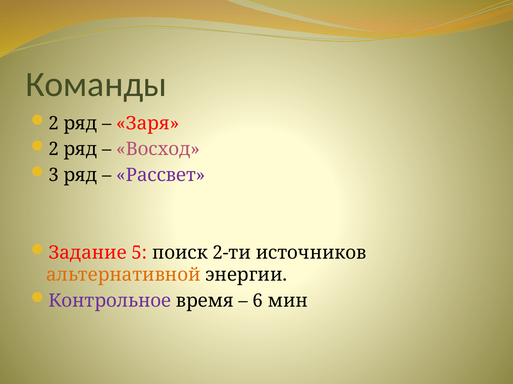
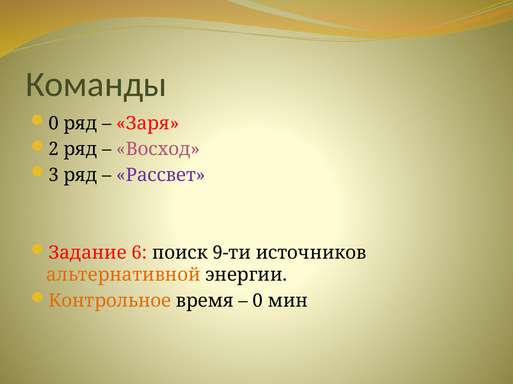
2 at (54, 124): 2 -> 0
5: 5 -> 6
2-ти: 2-ти -> 9-ти
Контрольное colour: purple -> orange
6 at (258, 301): 6 -> 0
